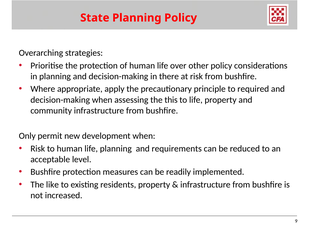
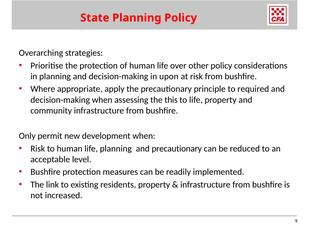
there: there -> upon
and requirements: requirements -> precautionary
like: like -> link
